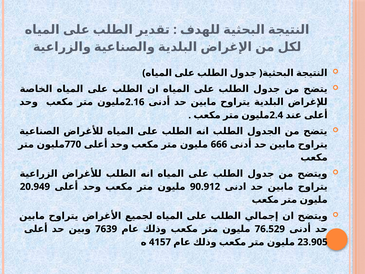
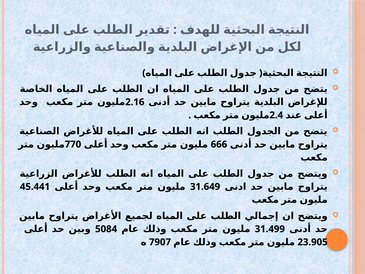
20.949: 20.949 -> 45.441
90.912: 90.912 -> 31.649
7639: 7639 -> 5084
76.529: 76.529 -> 31.499
4157: 4157 -> 7907
